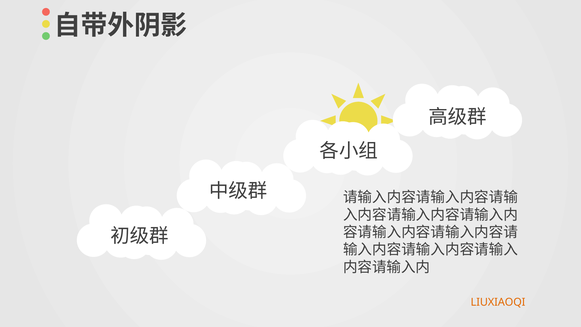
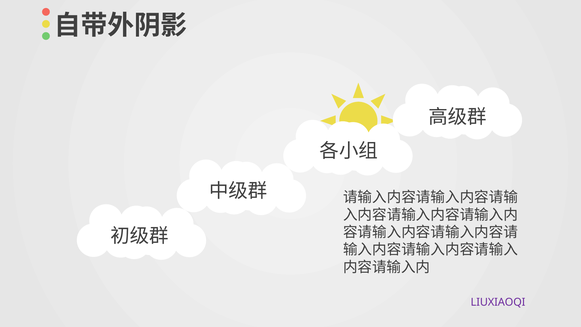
LIUXIAOQI colour: orange -> purple
